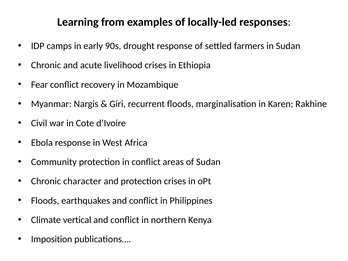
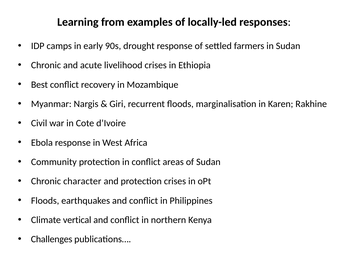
Fear: Fear -> Best
Imposition: Imposition -> Challenges
